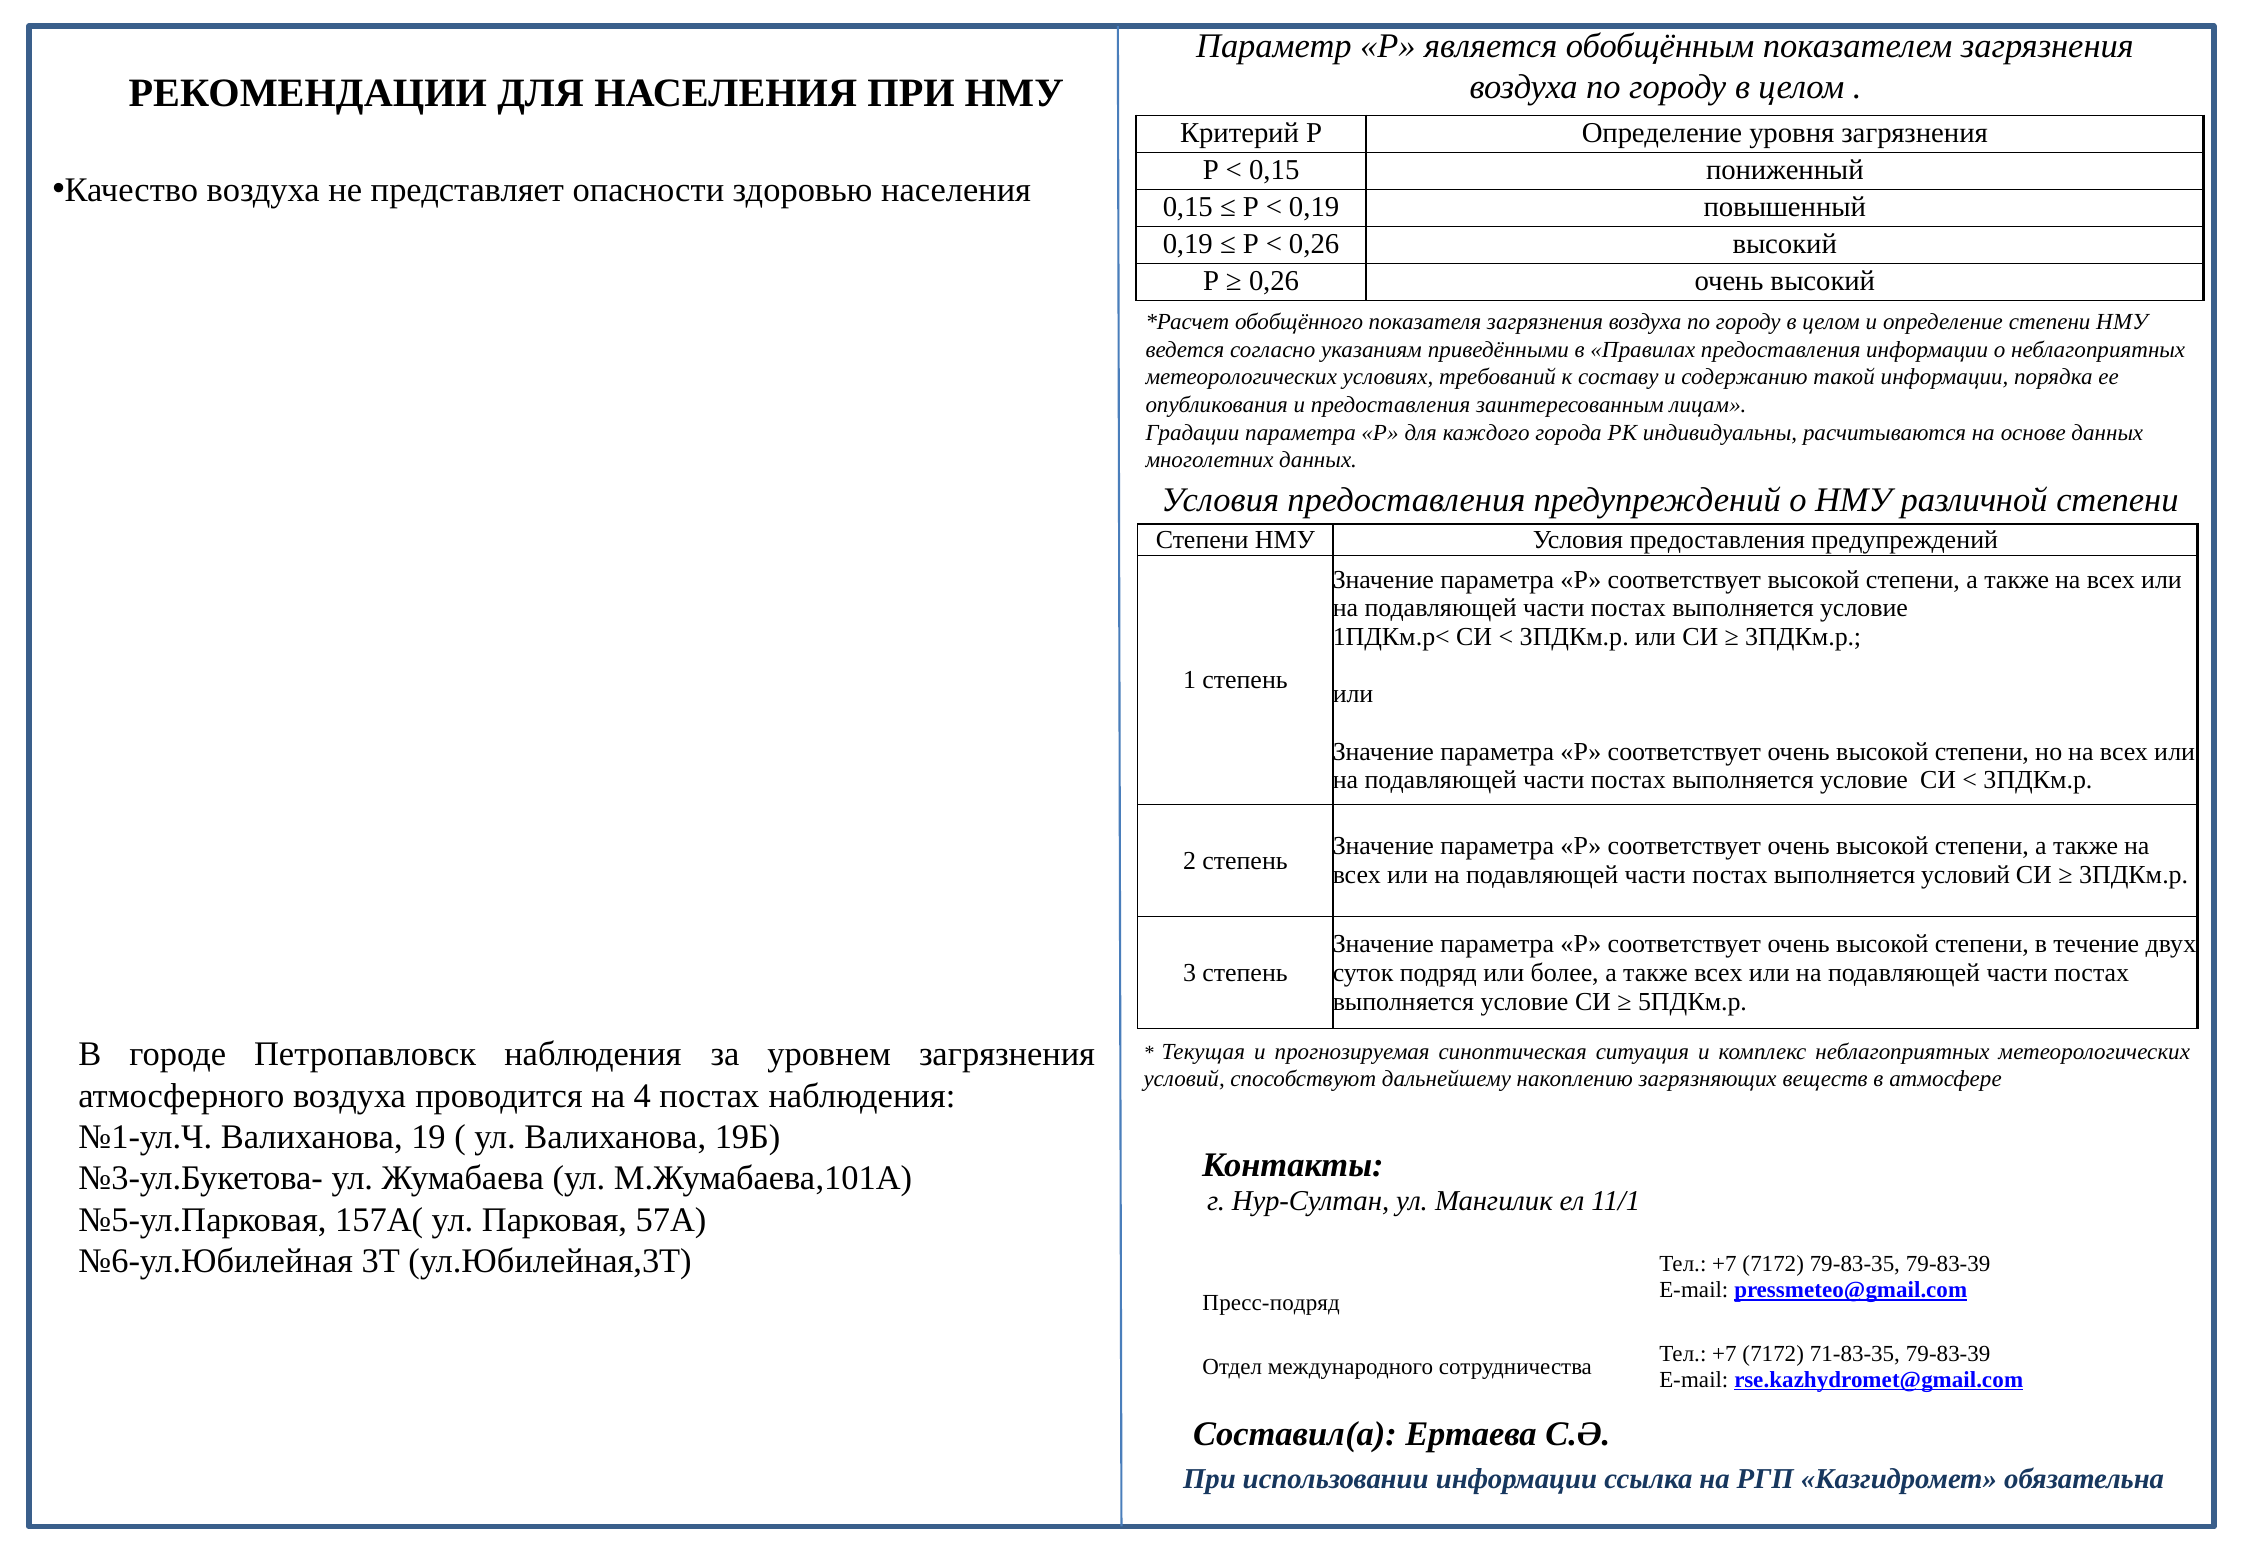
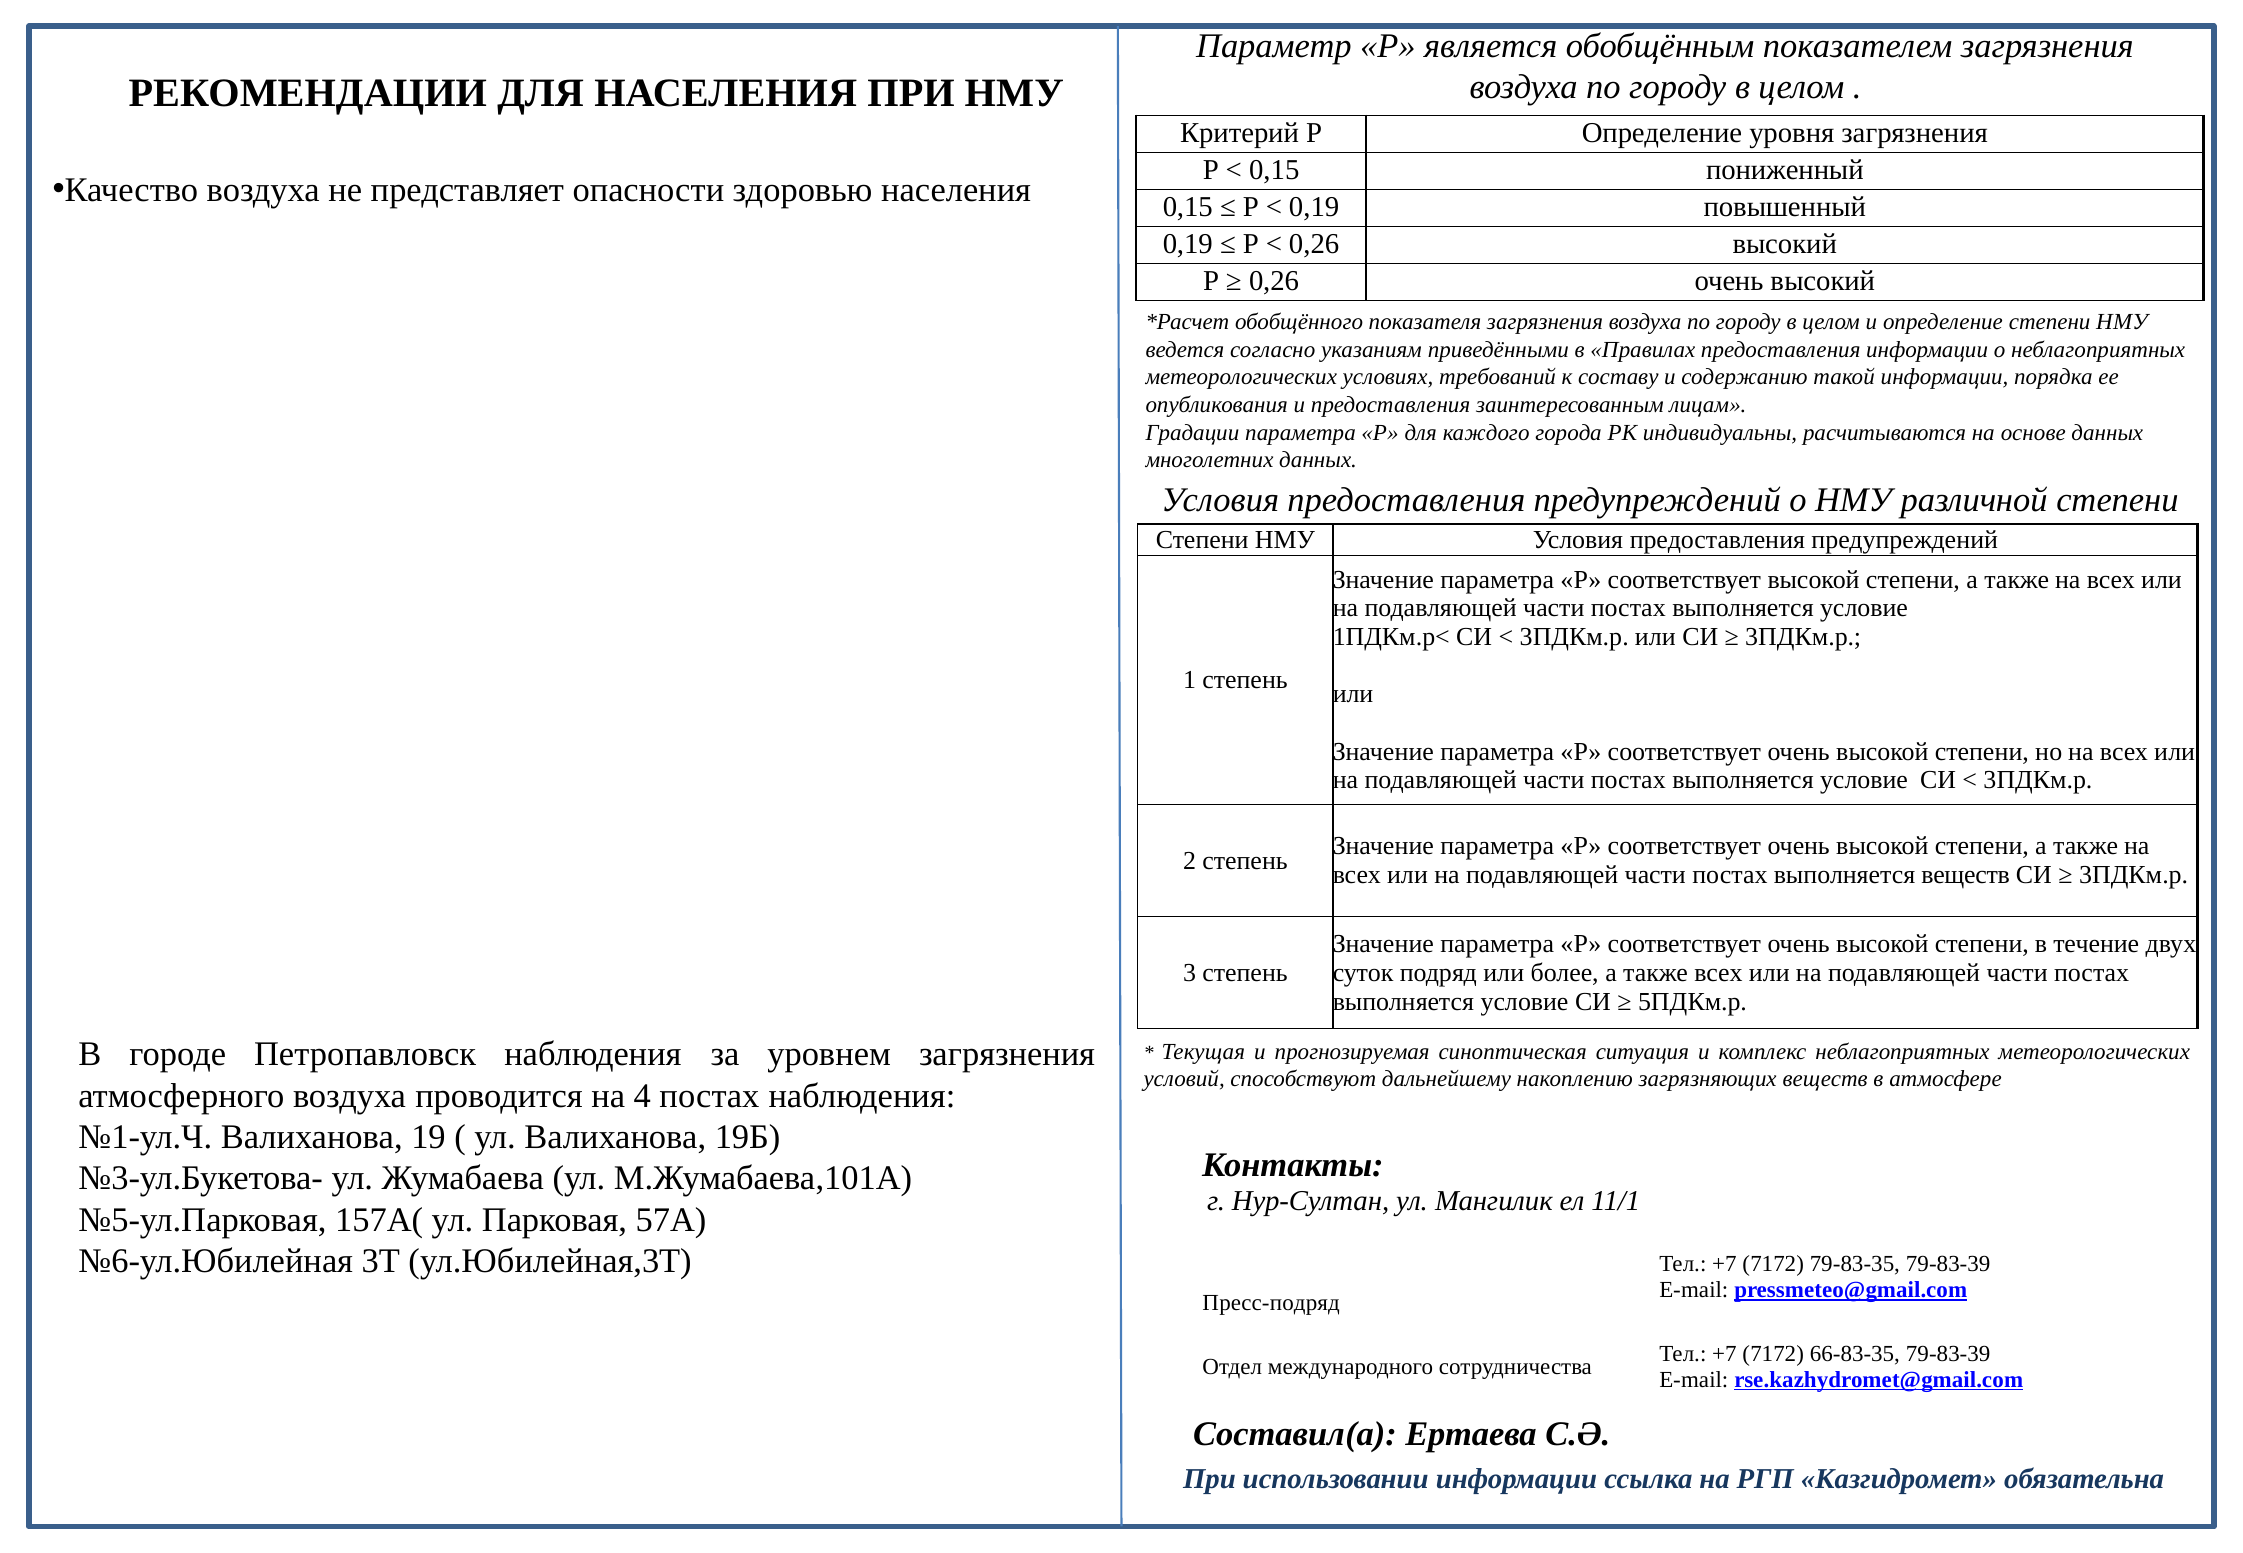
выполняется условий: условий -> веществ
71-83-35: 71-83-35 -> 66-83-35
